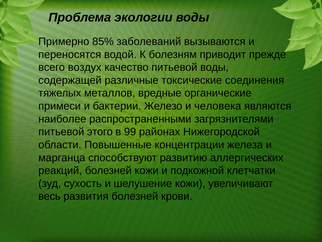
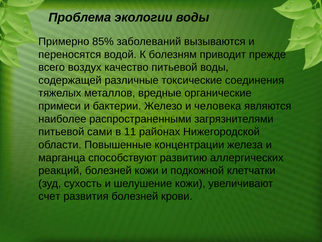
этого: этого -> сами
99: 99 -> 11
весь: весь -> счет
